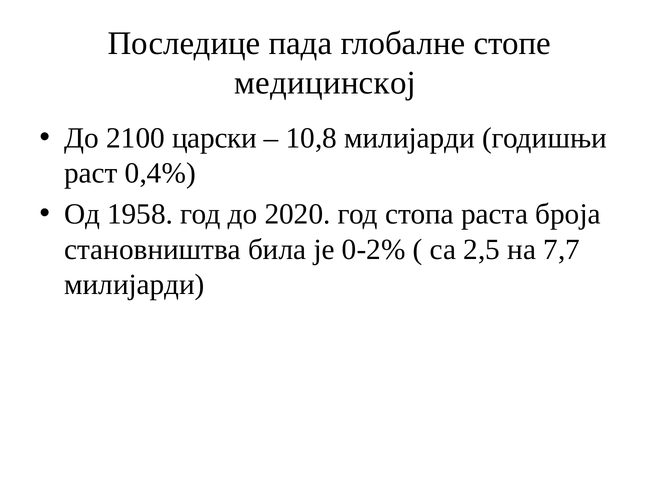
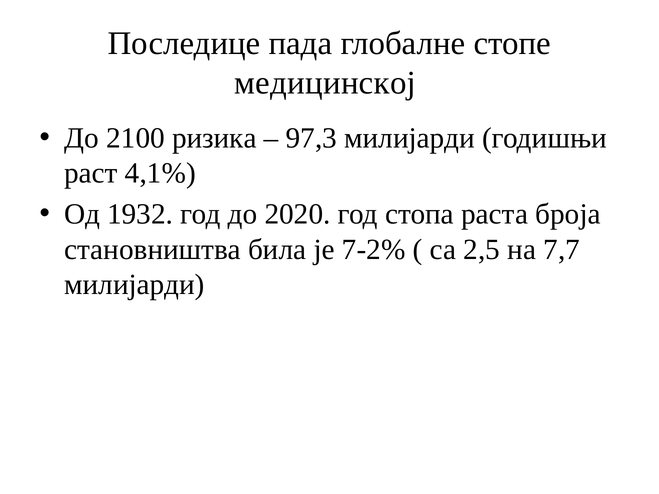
царски: царски -> ризика
10,8: 10,8 -> 97,3
0,4%: 0,4% -> 4,1%
1958: 1958 -> 1932
0-2%: 0-2% -> 7-2%
